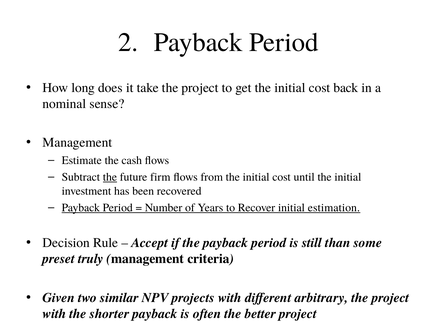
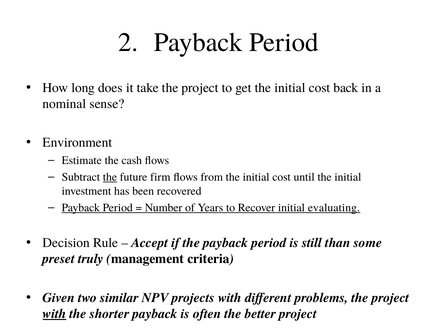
Management at (77, 142): Management -> Environment
estimation: estimation -> evaluating
arbitrary: arbitrary -> problems
with at (54, 314) underline: none -> present
